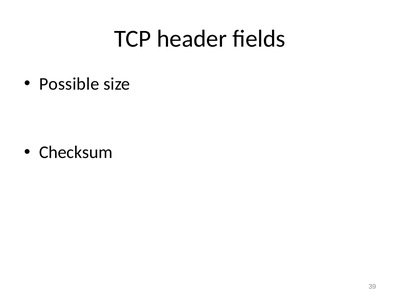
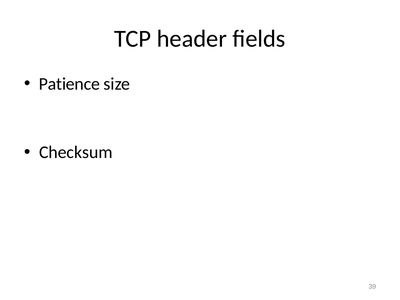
Possible: Possible -> Patience
